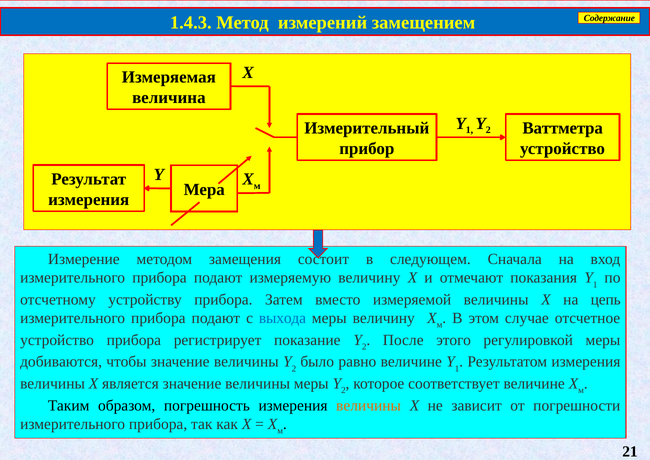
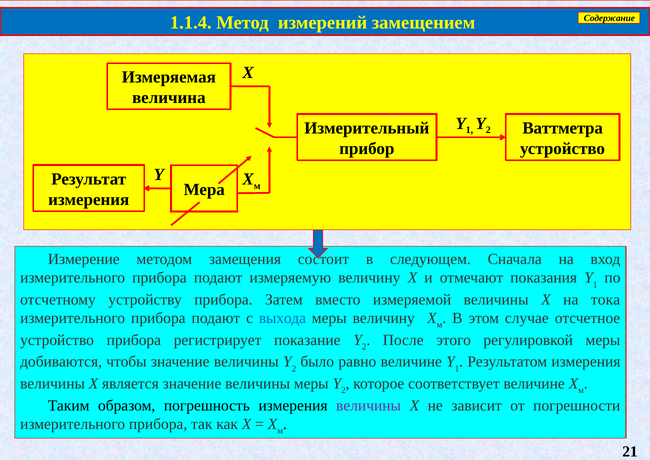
1.4.3: 1.4.3 -> 1.1.4
цепь: цепь -> тока
величины at (369, 405) colour: orange -> purple
